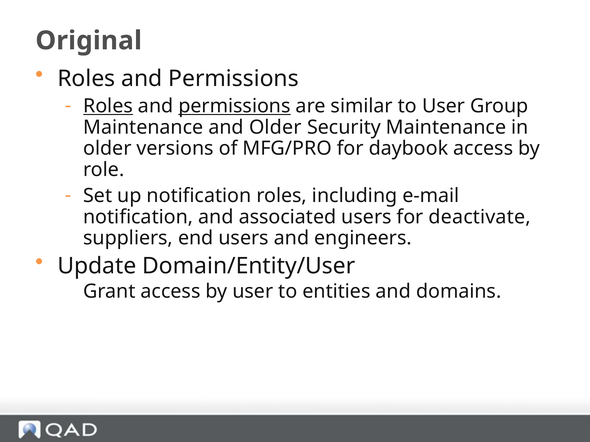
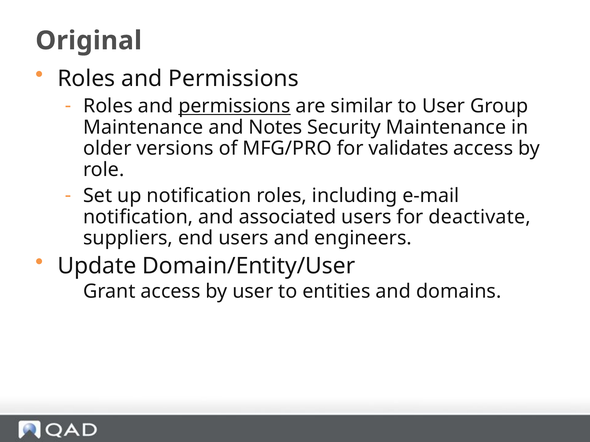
Roles at (108, 106) underline: present -> none
and Older: Older -> Notes
daybook: daybook -> validates
